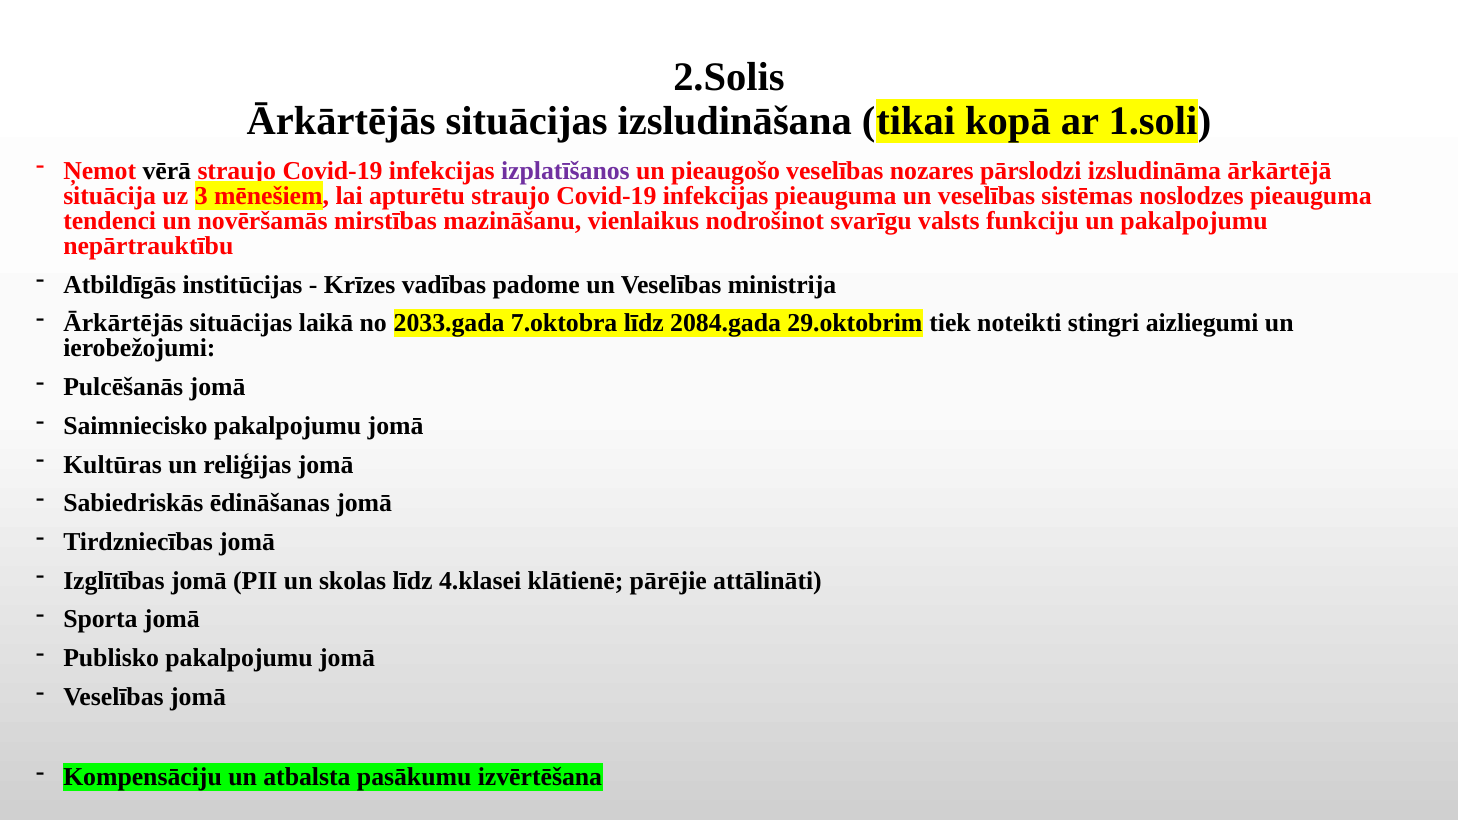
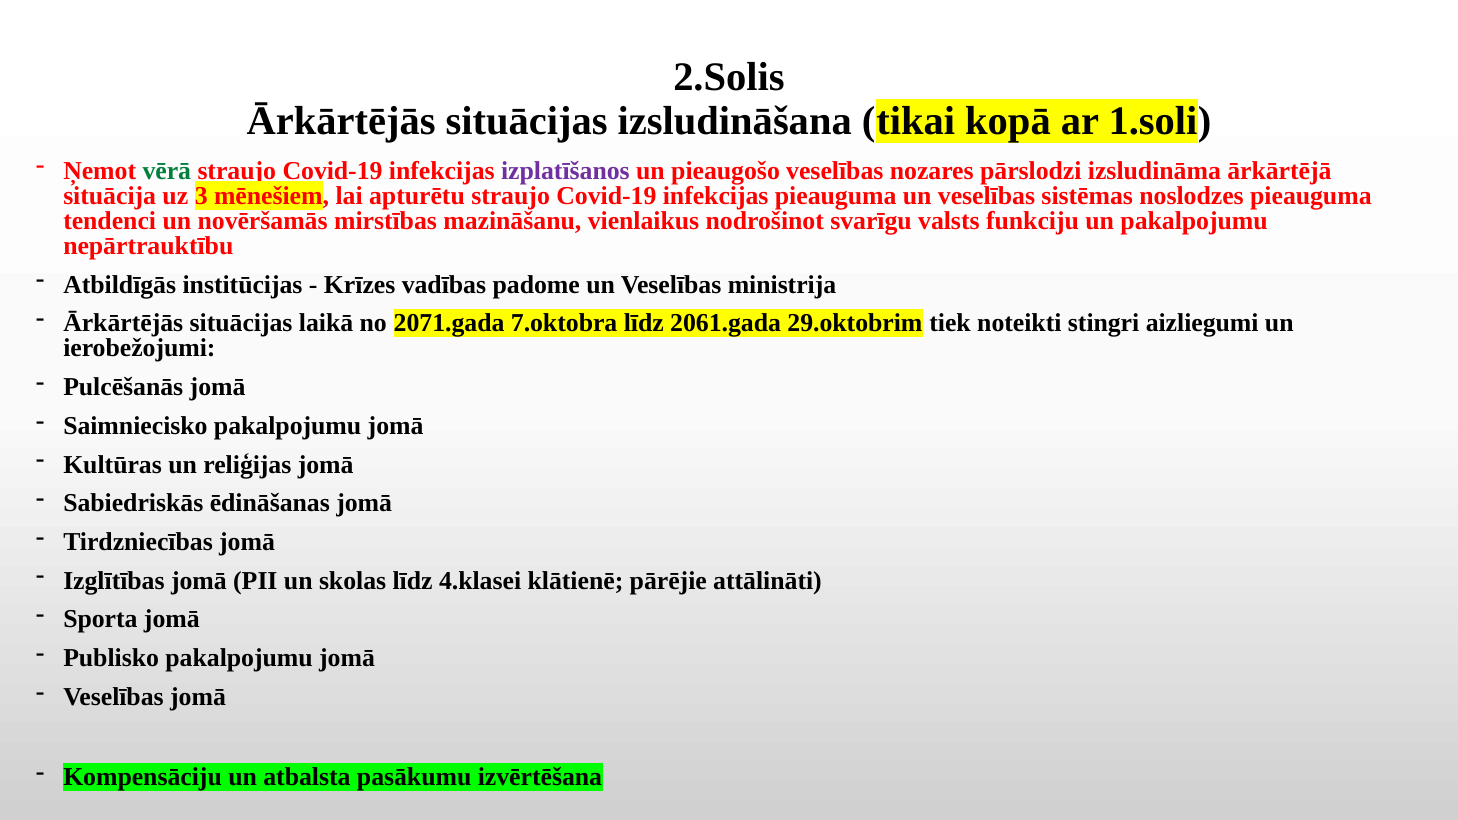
vērā colour: black -> green
2033.gada: 2033.gada -> 2071.gada
2084.gada: 2084.gada -> 2061.gada
